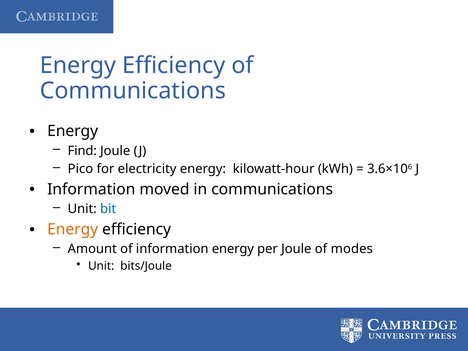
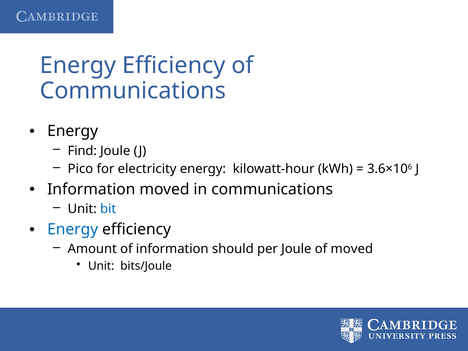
Energy at (73, 229) colour: orange -> blue
information energy: energy -> should
of modes: modes -> moved
